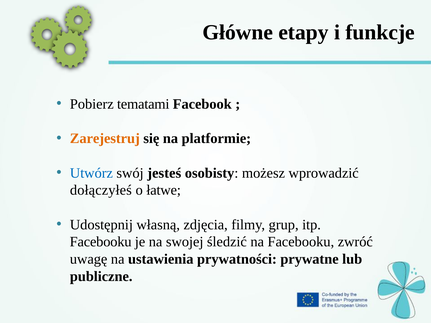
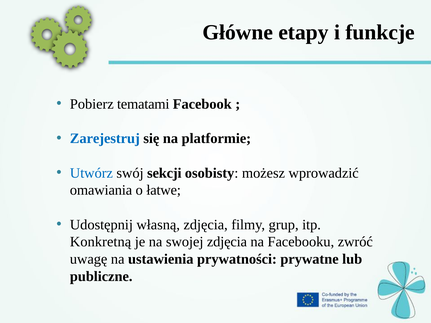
Zarejestruj colour: orange -> blue
jesteś: jesteś -> sekcji
dołączyłeś: dołączyłeś -> omawiania
Facebooku at (101, 242): Facebooku -> Konkretną
swojej śledzić: śledzić -> zdjęcia
